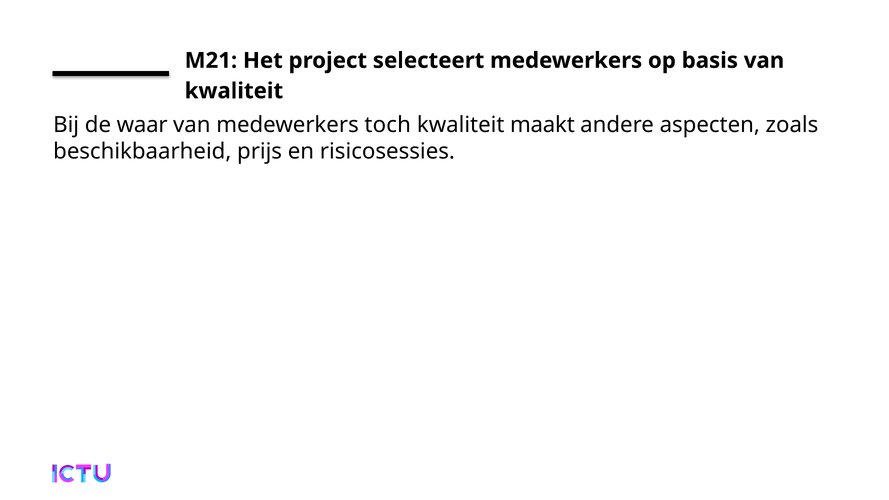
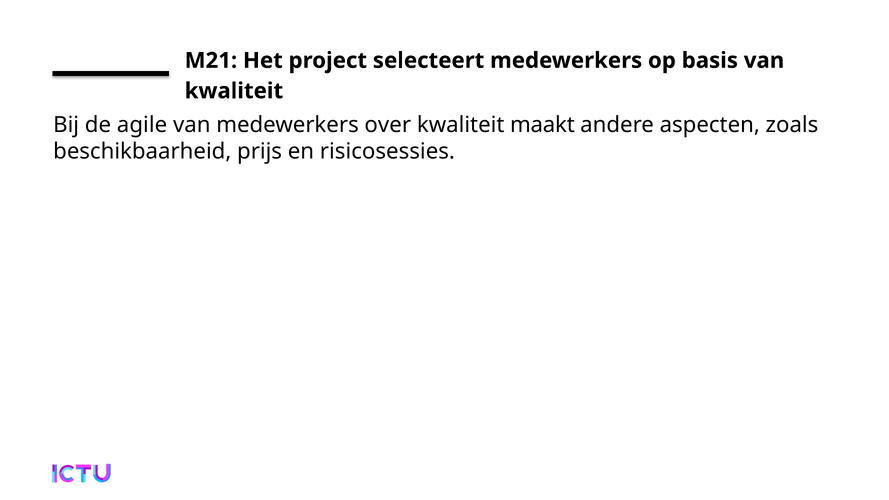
waar: waar -> agile
toch: toch -> over
